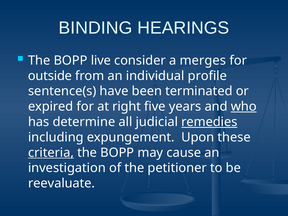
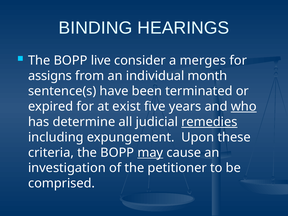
outside: outside -> assigns
profile: profile -> month
right: right -> exist
criteria underline: present -> none
may underline: none -> present
reevaluate: reevaluate -> comprised
